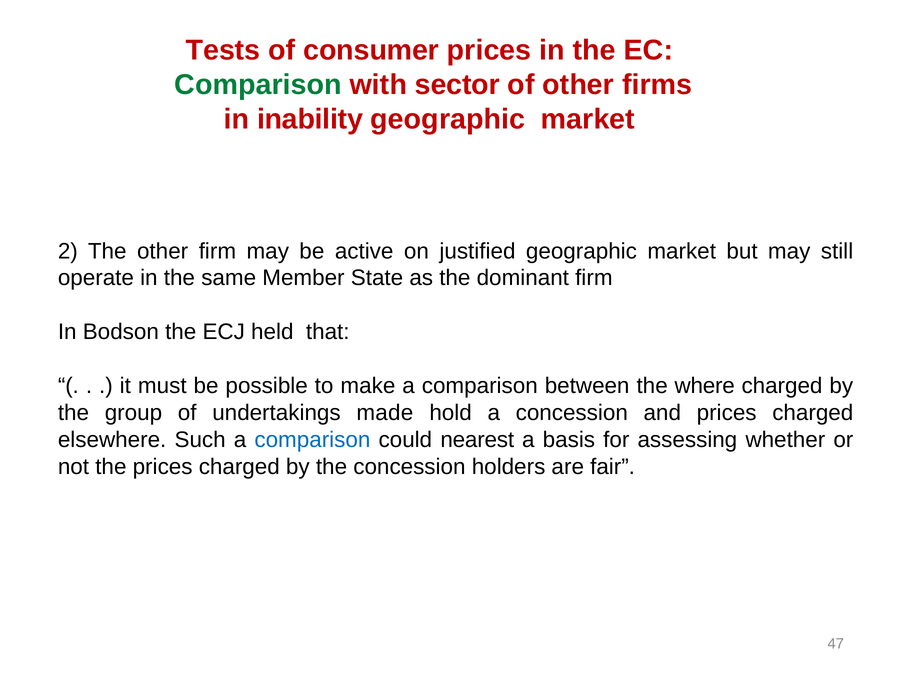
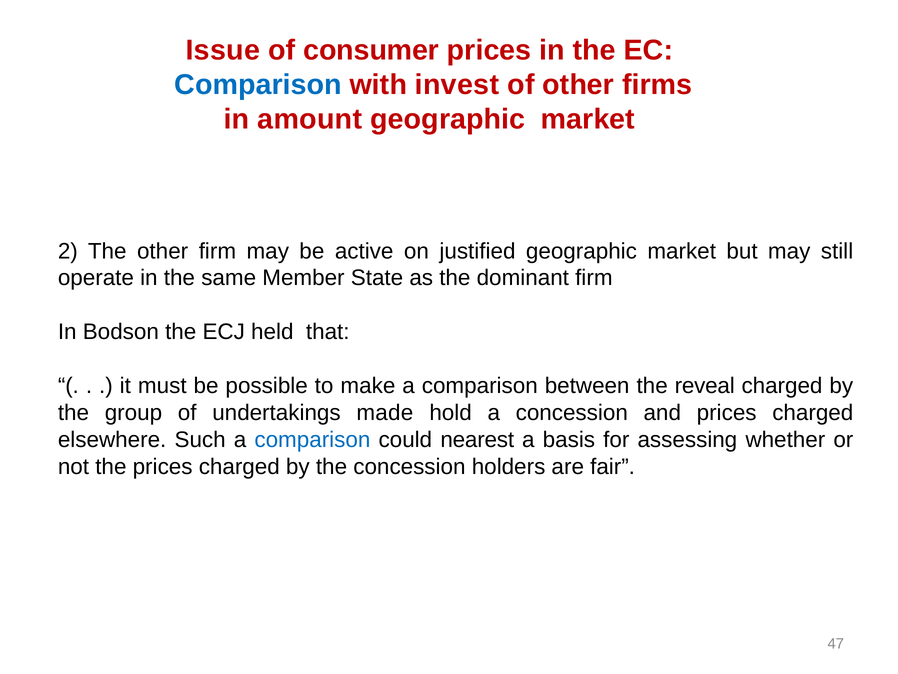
Tests: Tests -> Issue
Comparison at (258, 85) colour: green -> blue
sector: sector -> invest
inability: inability -> amount
where: where -> reveal
